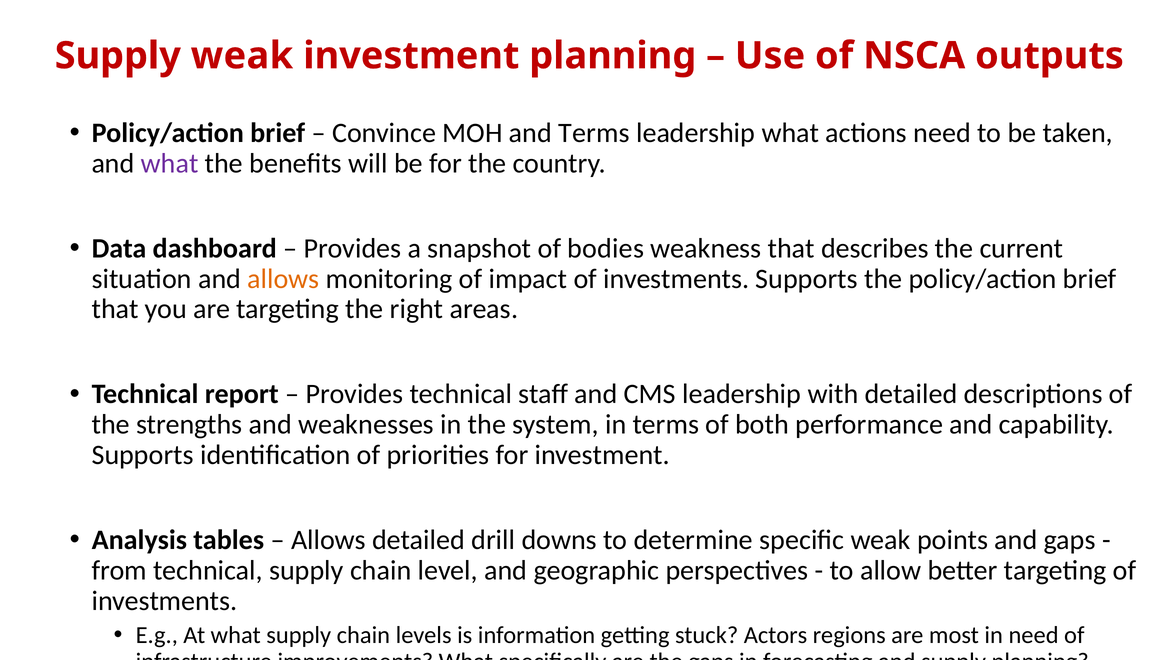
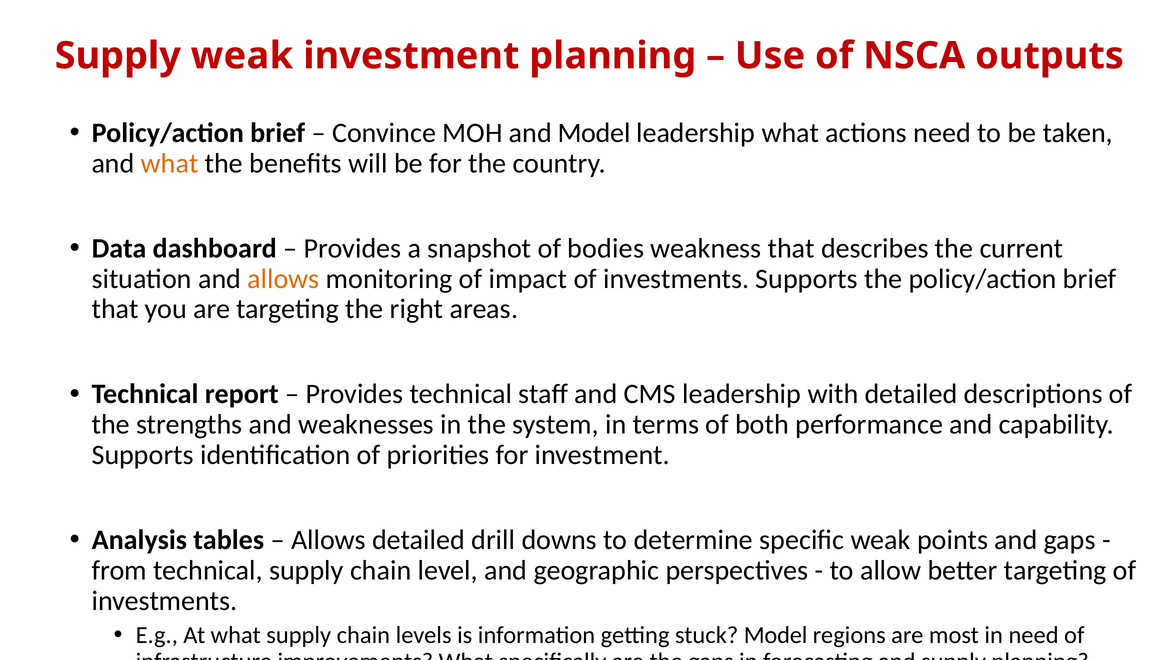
and Terms: Terms -> Model
what at (170, 163) colour: purple -> orange
stuck Actors: Actors -> Model
